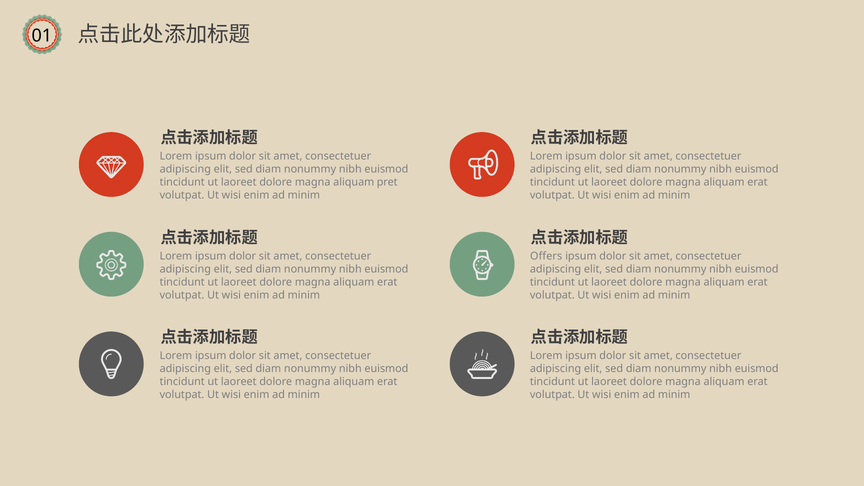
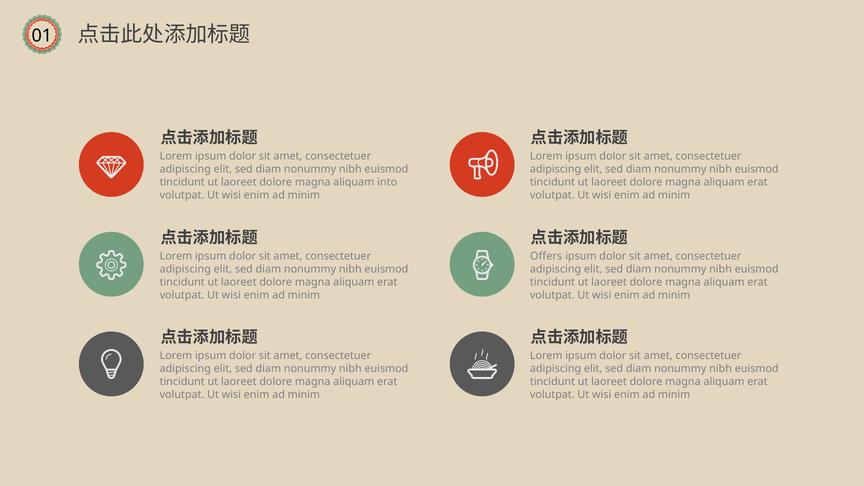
pret: pret -> into
